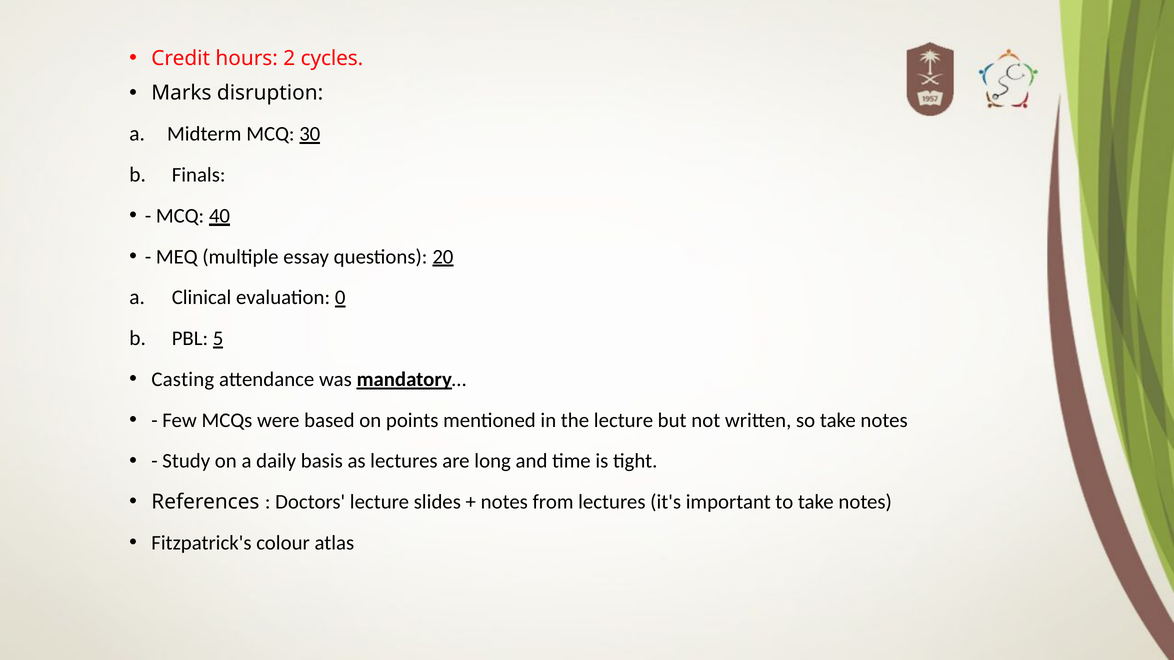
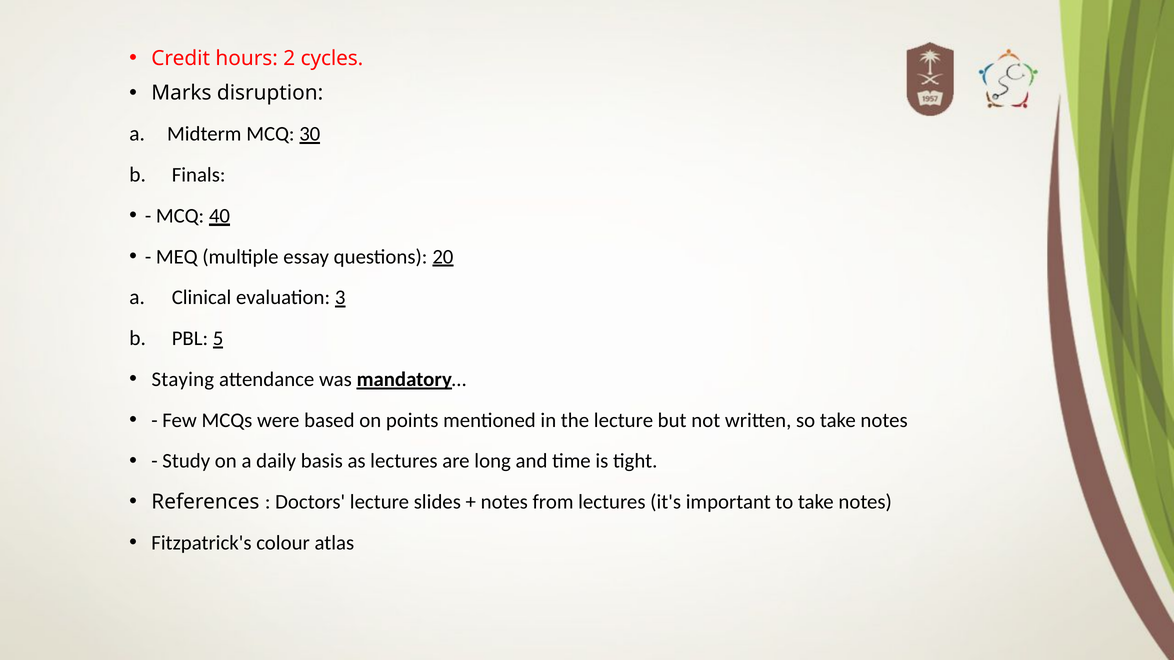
0: 0 -> 3
Casting: Casting -> Staying
